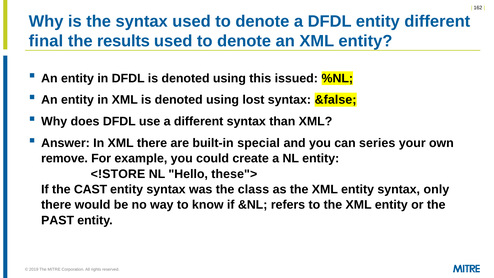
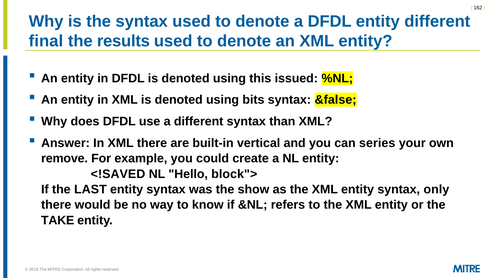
lost: lost -> bits
special: special -> vertical
<!STORE: <!STORE -> <!SAVED
these">: these"> -> block">
CAST: CAST -> LAST
class: class -> show
PAST: PAST -> TAKE
